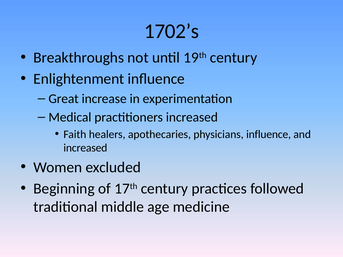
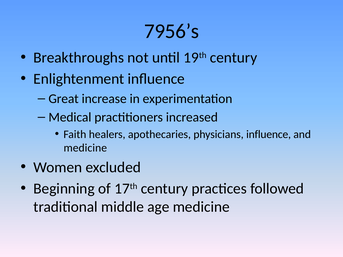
1702’s: 1702’s -> 7956’s
increased at (85, 148): increased -> medicine
